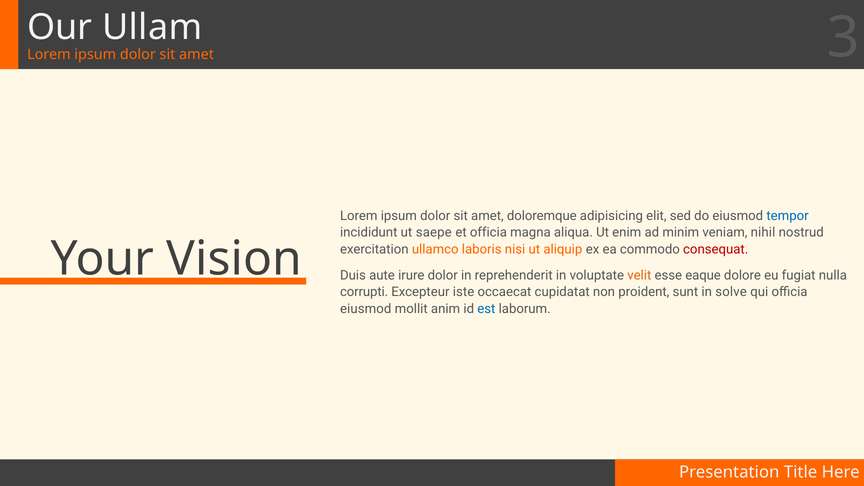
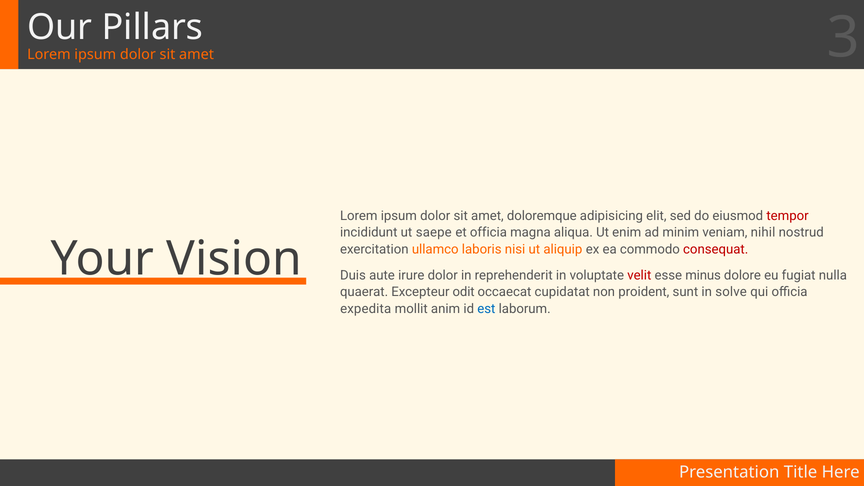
Ullam: Ullam -> Pillars
tempor colour: blue -> red
velit colour: orange -> red
eaque: eaque -> minus
corrupti: corrupti -> quaerat
iste: iste -> odit
eiusmod at (366, 309): eiusmod -> expedita
